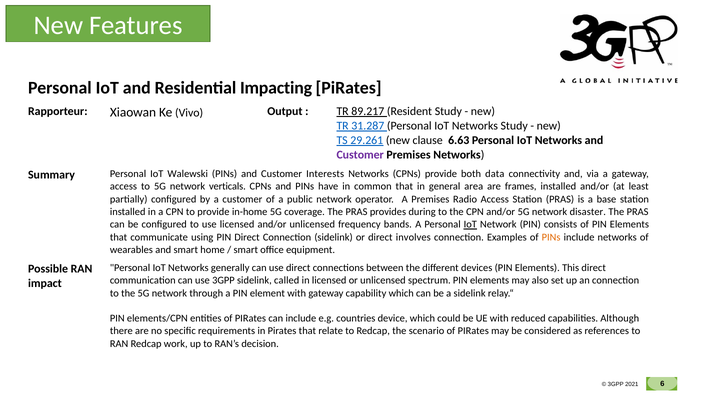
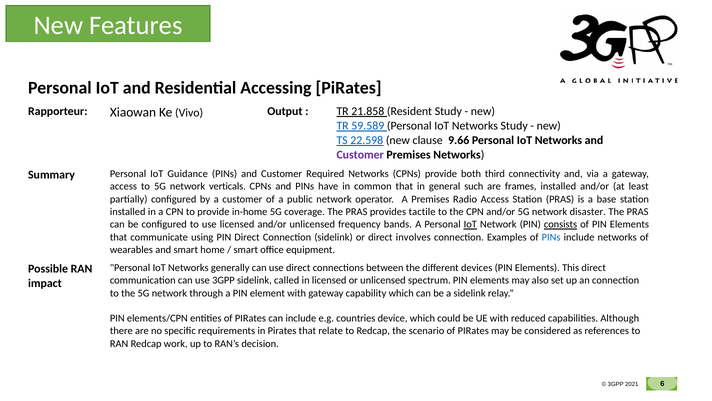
Impacting: Impacting -> Accessing
89.217: 89.217 -> 21.858
31.287: 31.287 -> 59.589
29.261: 29.261 -> 22.598
6.63: 6.63 -> 9.66
Walewski: Walewski -> Guidance
Interests: Interests -> Required
data: data -> third
area: area -> such
during: during -> tactile
consists underline: none -> present
PINs at (551, 237) colour: orange -> blue
